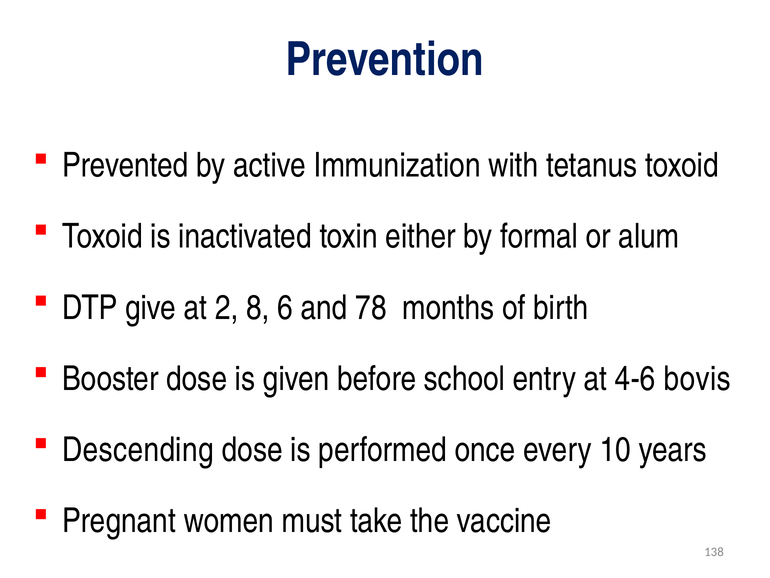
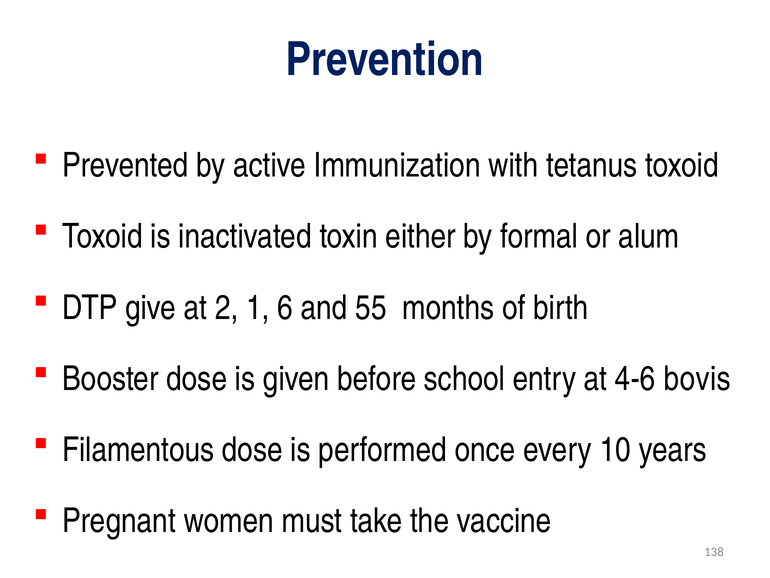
8: 8 -> 1
78: 78 -> 55
Descending: Descending -> Filamentous
